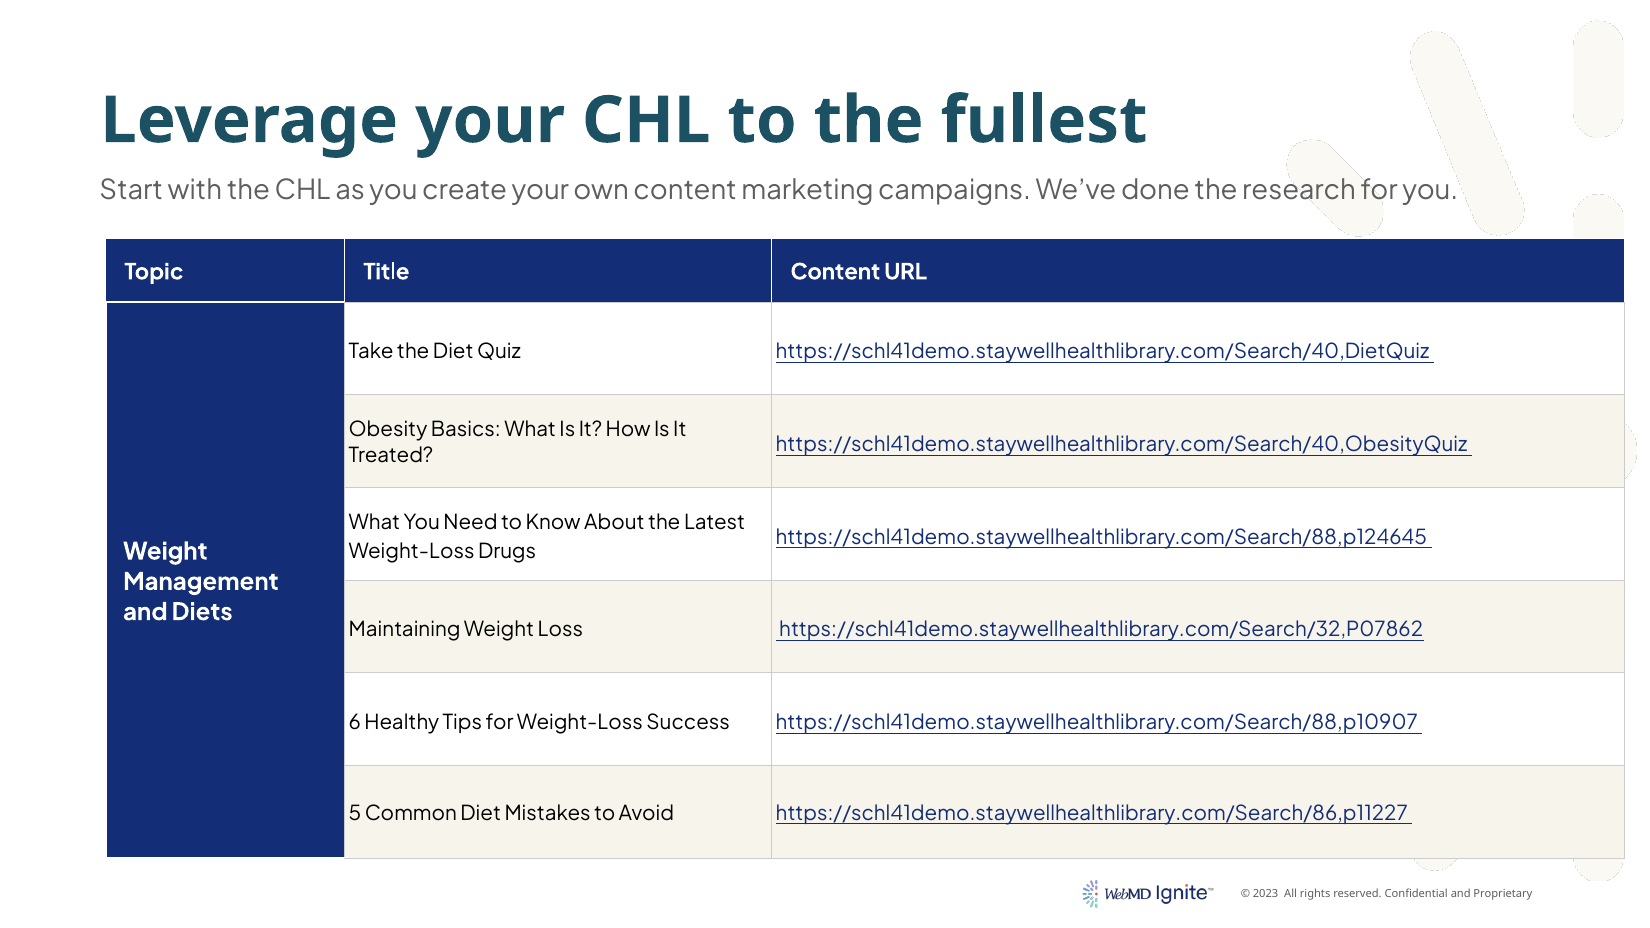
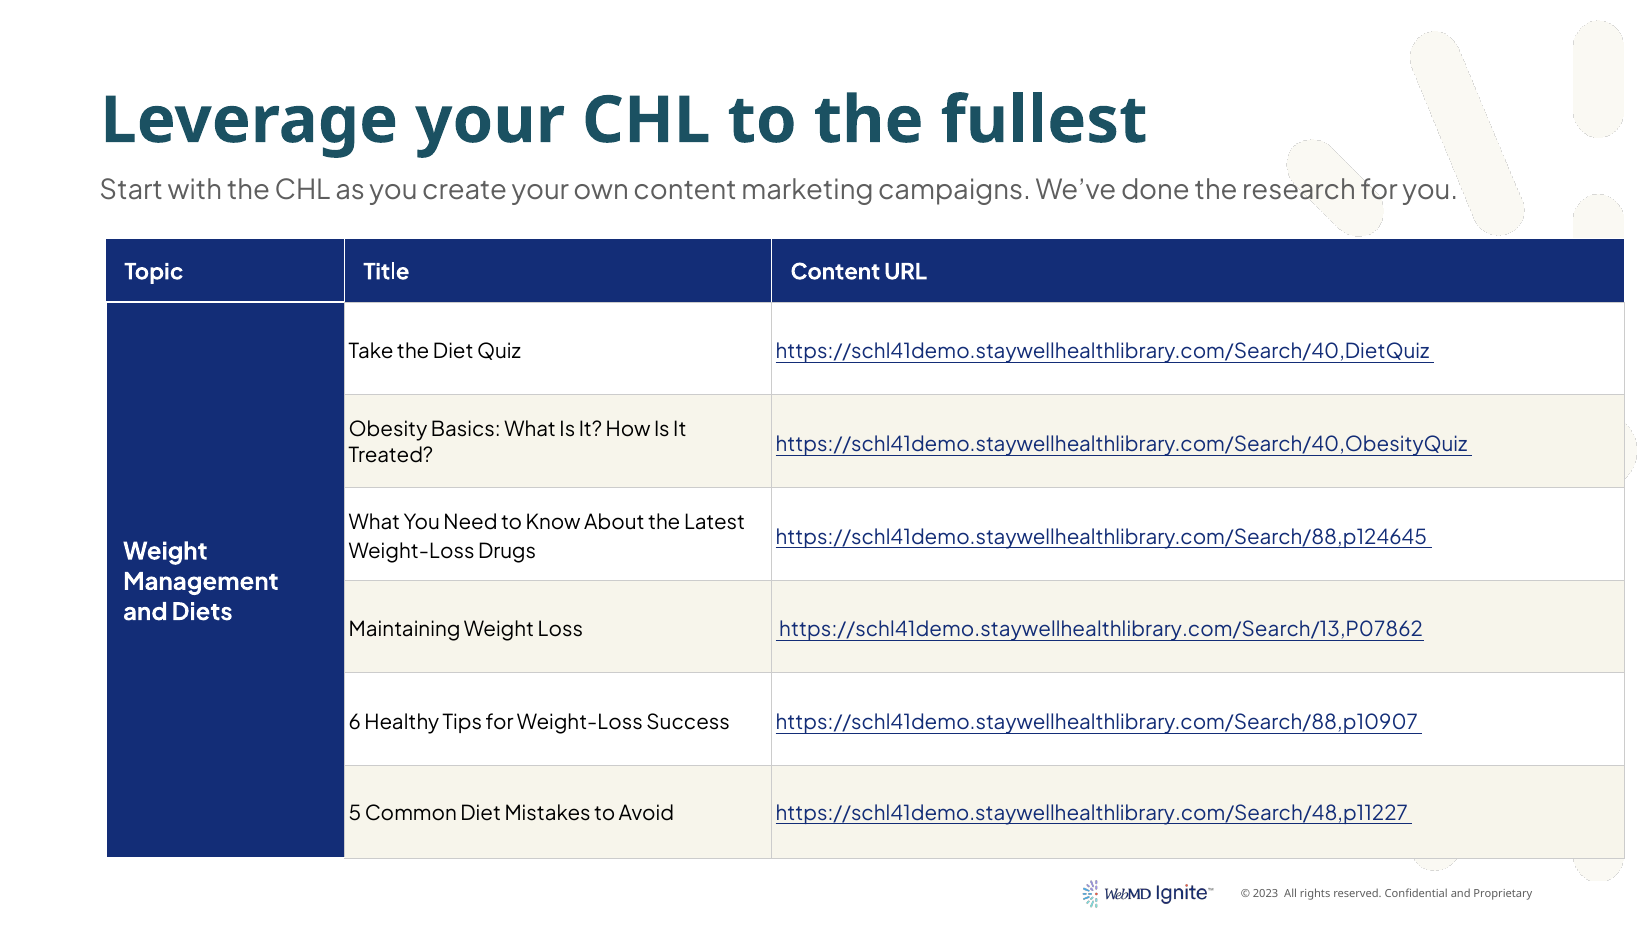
https://schl41demo.staywellhealthlibrary.com/Search/32,P07862: https://schl41demo.staywellhealthlibrary.com/Search/32,P07862 -> https://schl41demo.staywellhealthlibrary.com/Search/13,P07862
https://schl41demo.staywellhealthlibrary.com/Search/86,p11227: https://schl41demo.staywellhealthlibrary.com/Search/86,p11227 -> https://schl41demo.staywellhealthlibrary.com/Search/48,p11227
